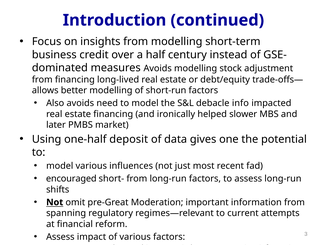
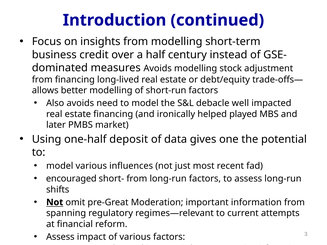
info: info -> well
slower: slower -> played
